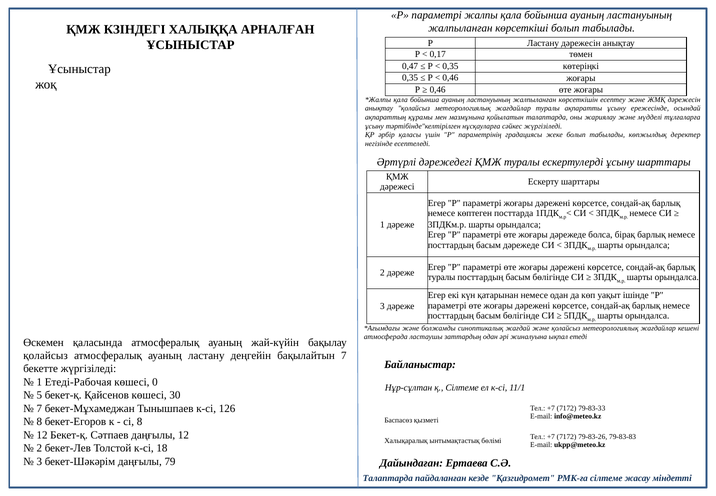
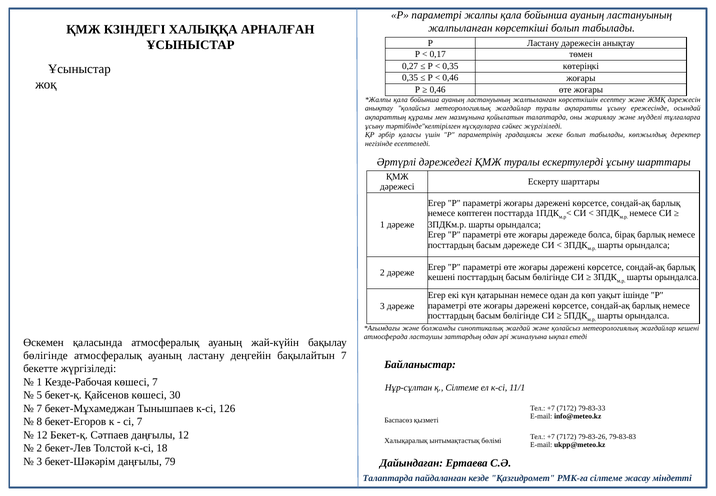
0,47: 0,47 -> 0,27
туралы at (442, 277): туралы -> кешені
қолайсыз at (46, 355): қолайсыз -> бөлігінде
Етеді-Рабочая: Етеді-Рабочая -> Кезде-Рабочая
көшесі 0: 0 -> 7
сі 8: 8 -> 7
